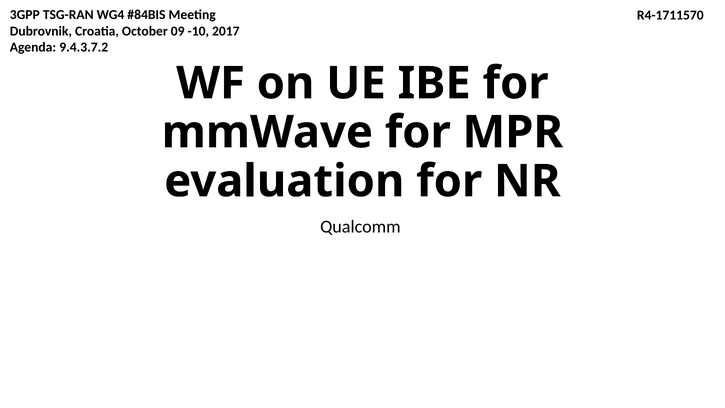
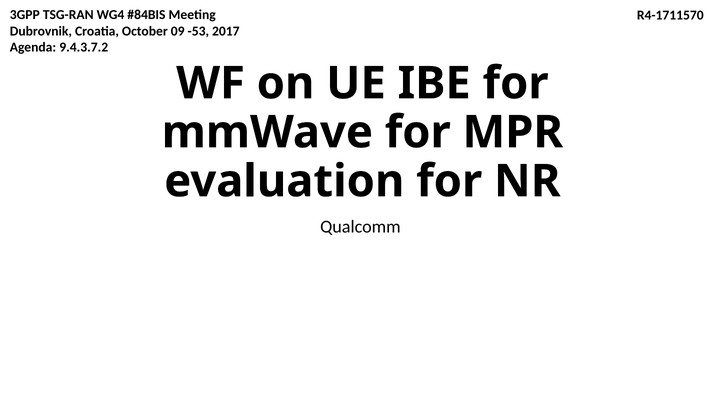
-10: -10 -> -53
